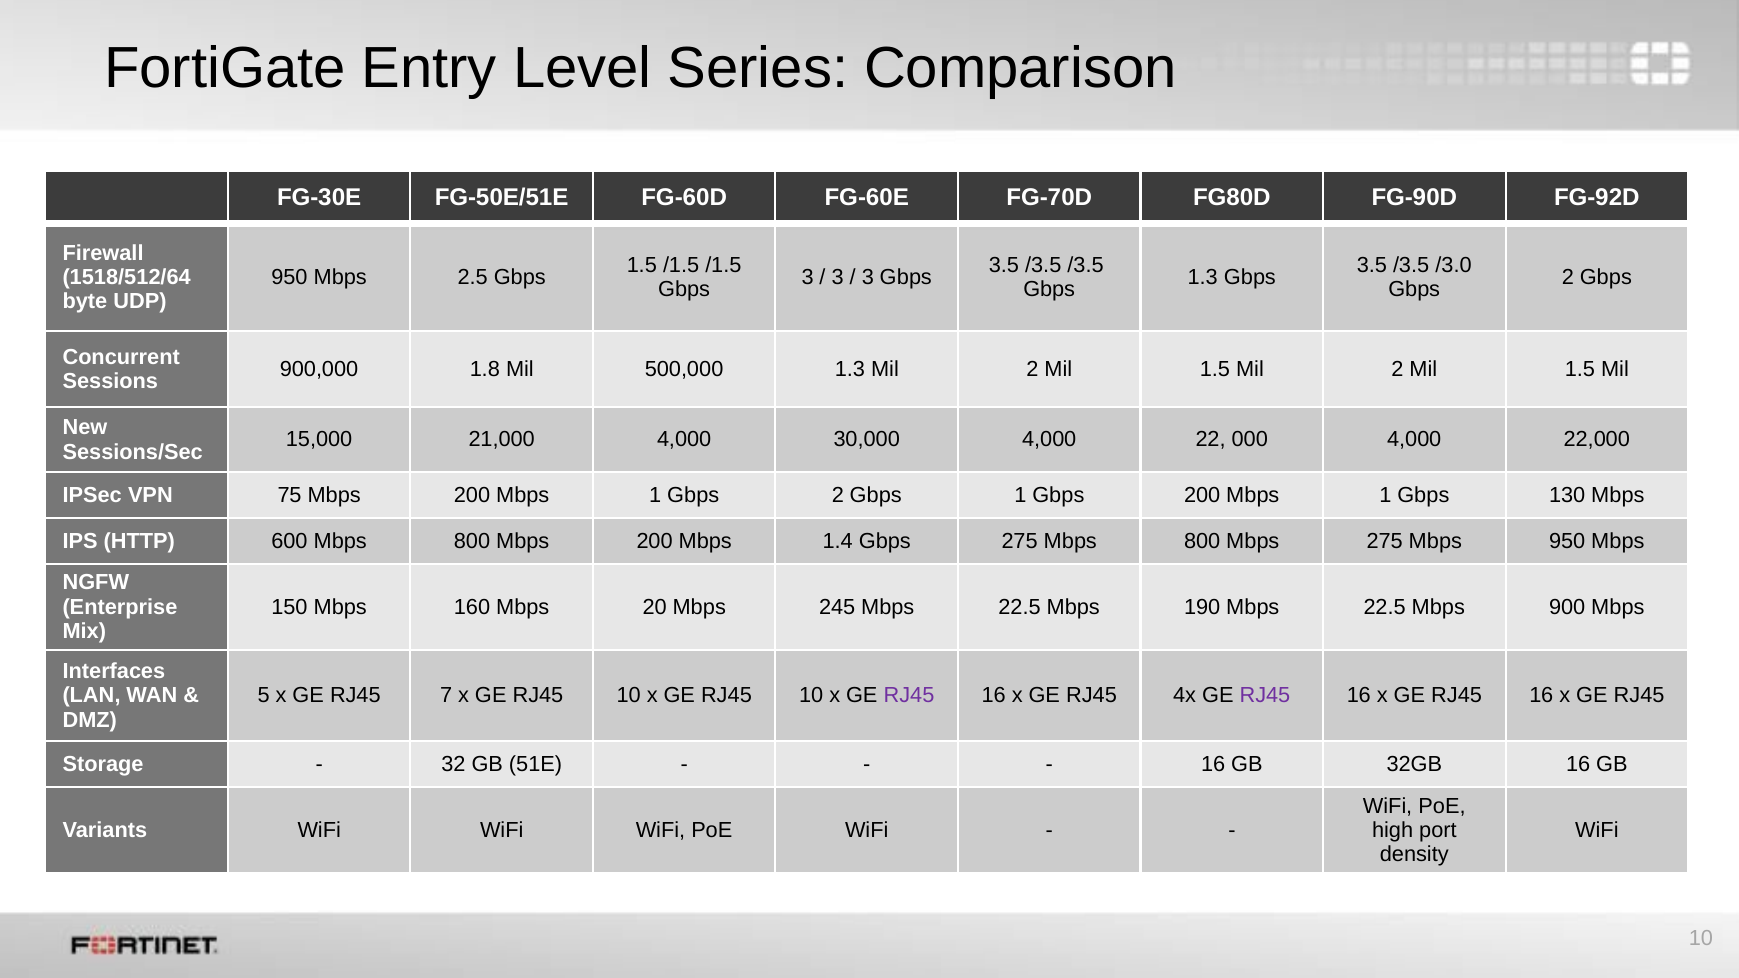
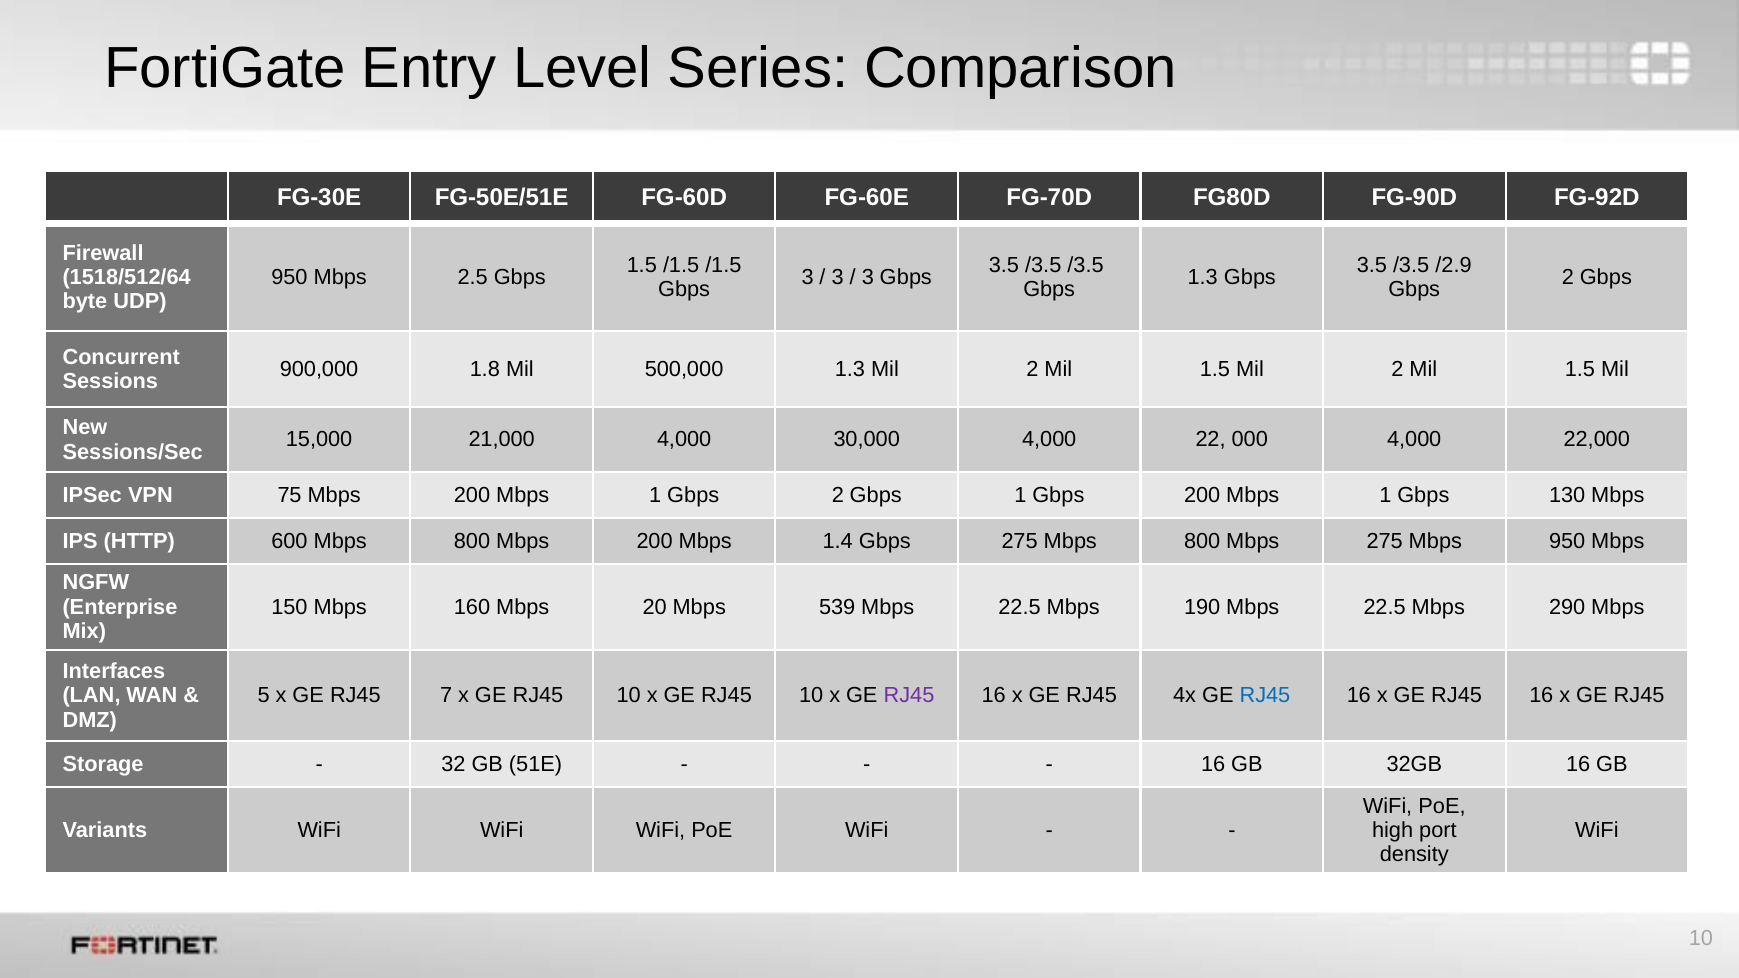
/3.0: /3.0 -> /2.9
245: 245 -> 539
900: 900 -> 290
RJ45 at (1265, 696) colour: purple -> blue
